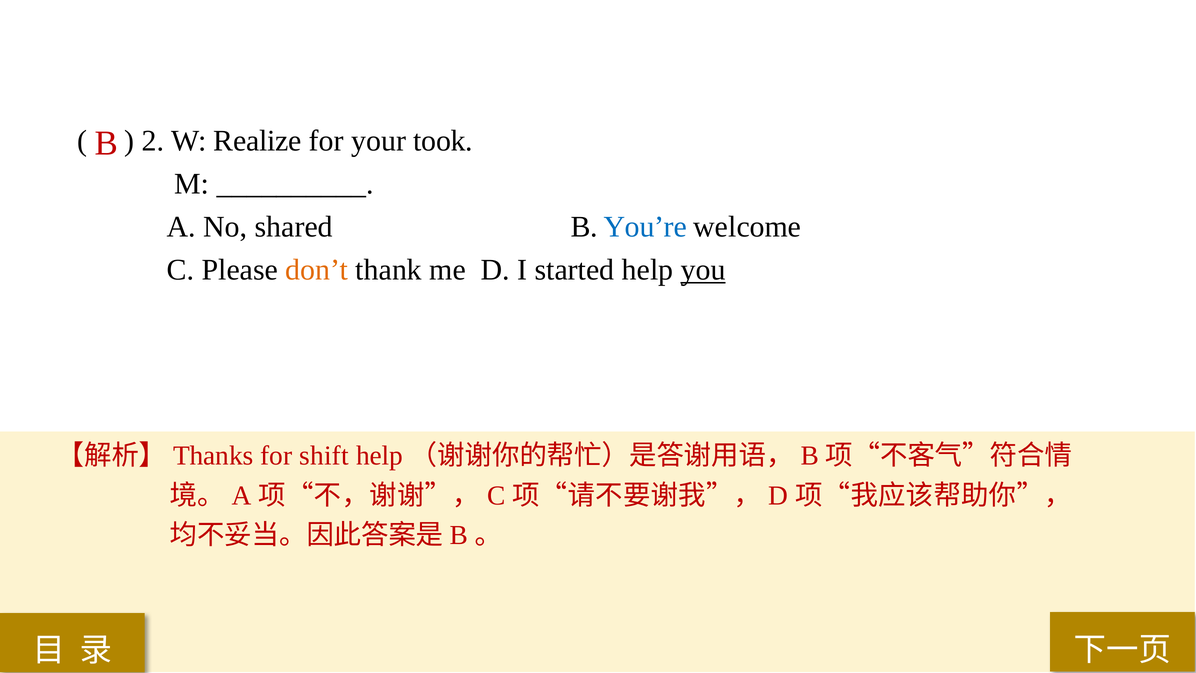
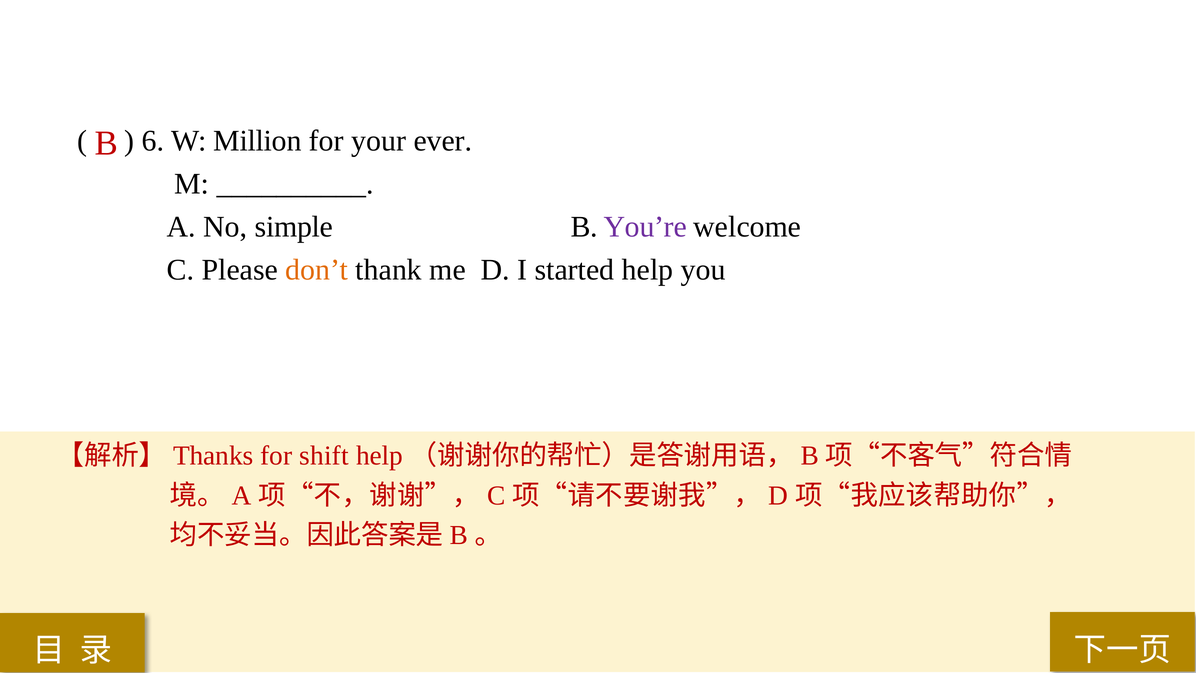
2: 2 -> 6
Realize: Realize -> Million
took: took -> ever
shared: shared -> simple
You’re colour: blue -> purple
you underline: present -> none
